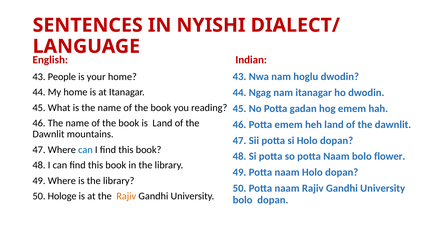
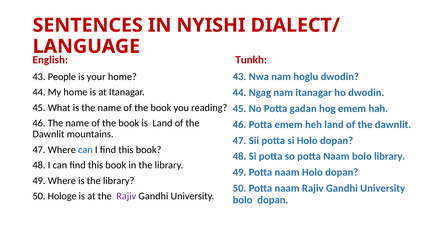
Indian: Indian -> Tunkh
bolo flower: flower -> library
Rajiv at (126, 196) colour: orange -> purple
